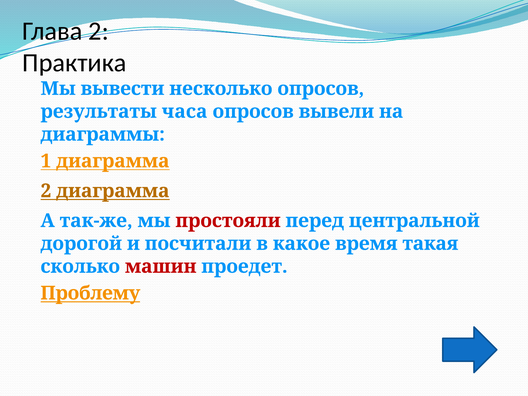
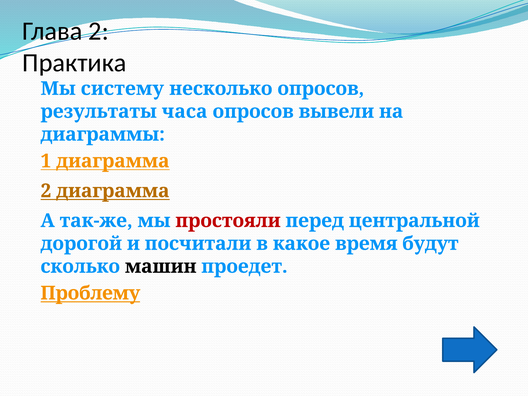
вывести: вывести -> систему
такая: такая -> будут
машин colour: red -> black
